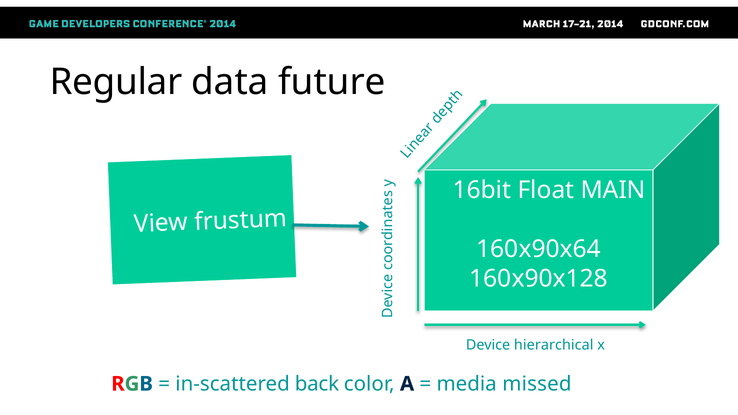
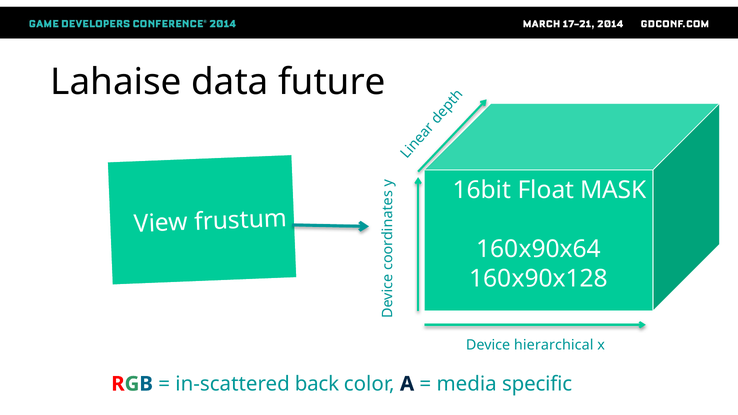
Regular: Regular -> Lahaise
MAIN: MAIN -> MASK
missed: missed -> specific
